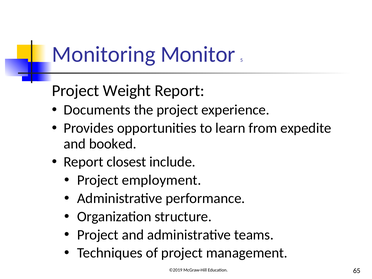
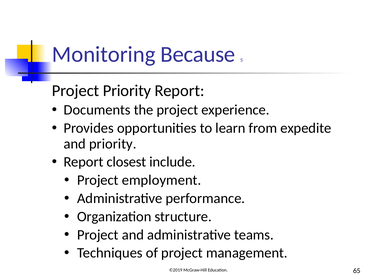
Monitor: Monitor -> Because
Project Weight: Weight -> Priority
and booked: booked -> priority
